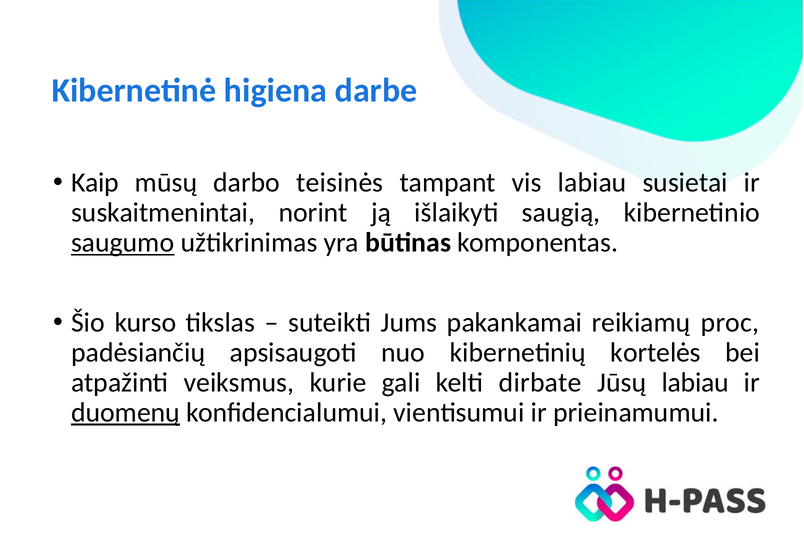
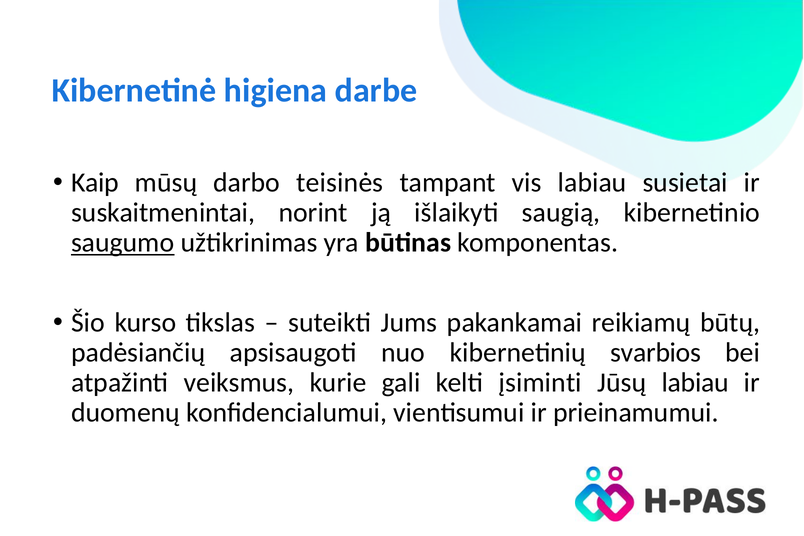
proc: proc -> būtų
kortelės: kortelės -> svarbios
dirbate: dirbate -> įsiminti
duomenų underline: present -> none
